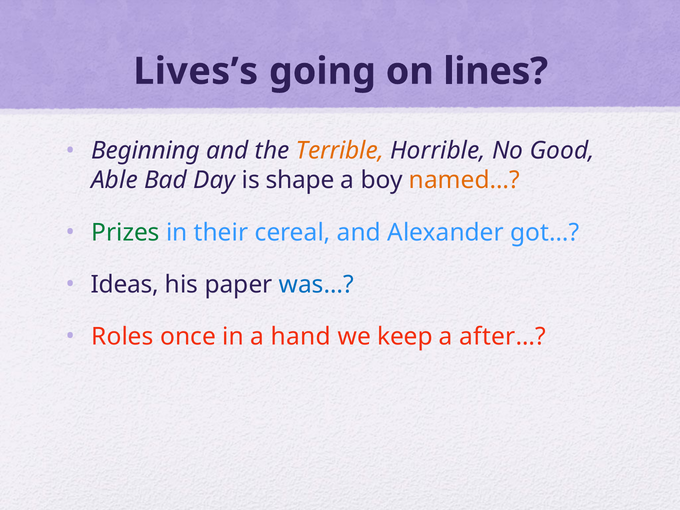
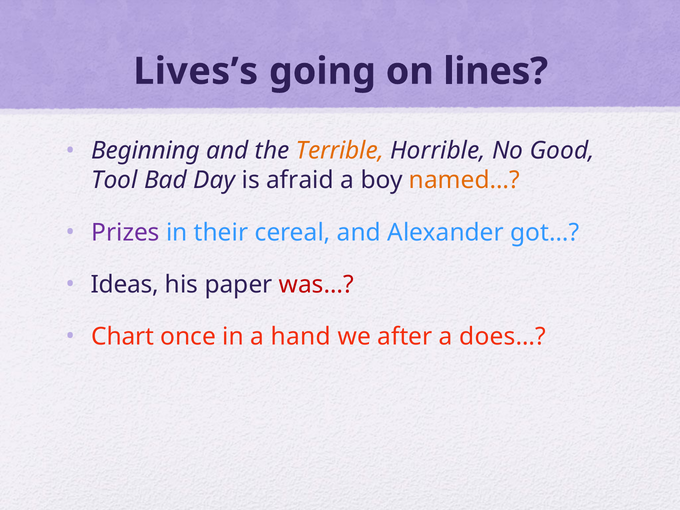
Able: Able -> Tool
shape: shape -> afraid
Prizes colour: green -> purple
was… colour: blue -> red
Roles: Roles -> Chart
keep: keep -> after
after…: after… -> does…
